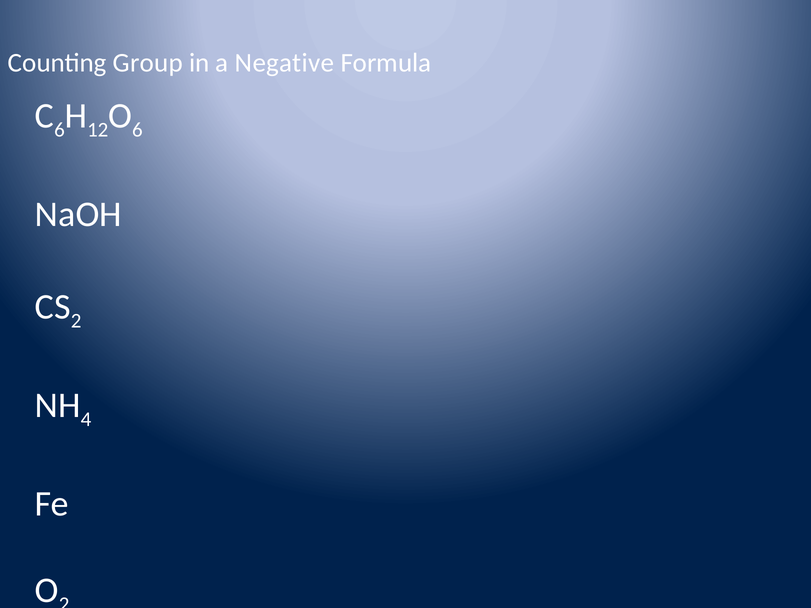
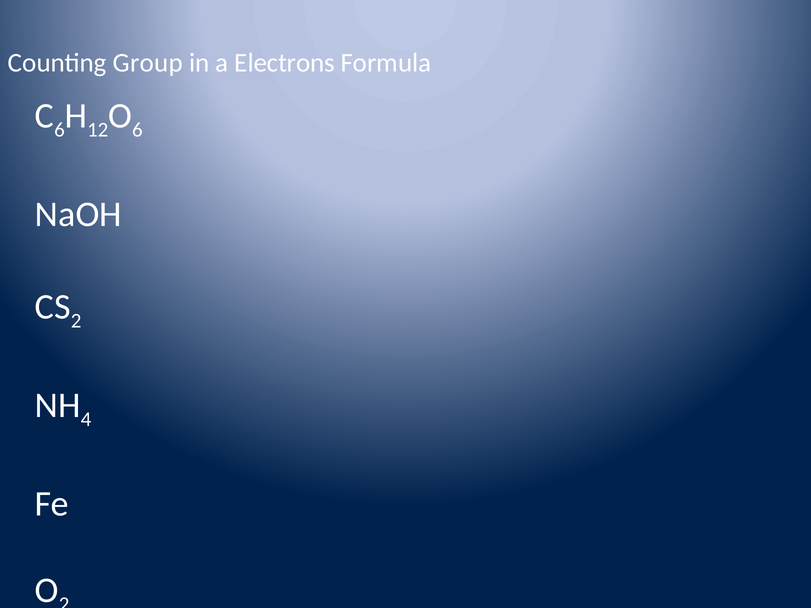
Negative: Negative -> Electrons
